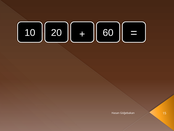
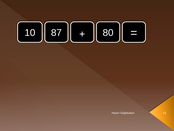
20: 20 -> 87
60: 60 -> 80
